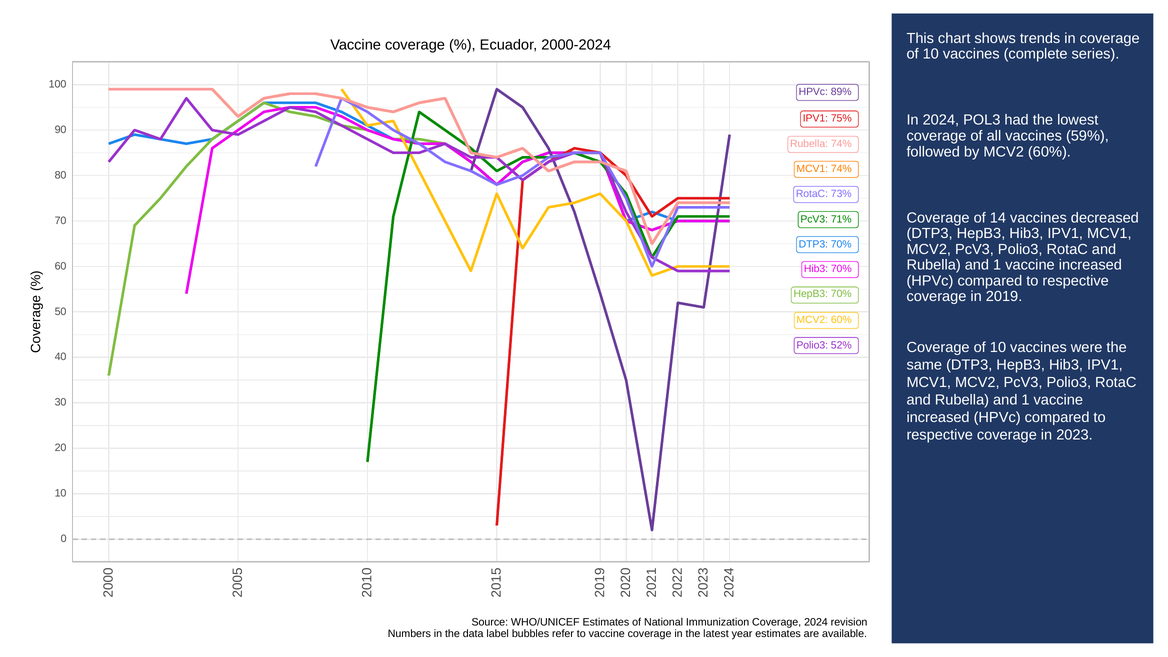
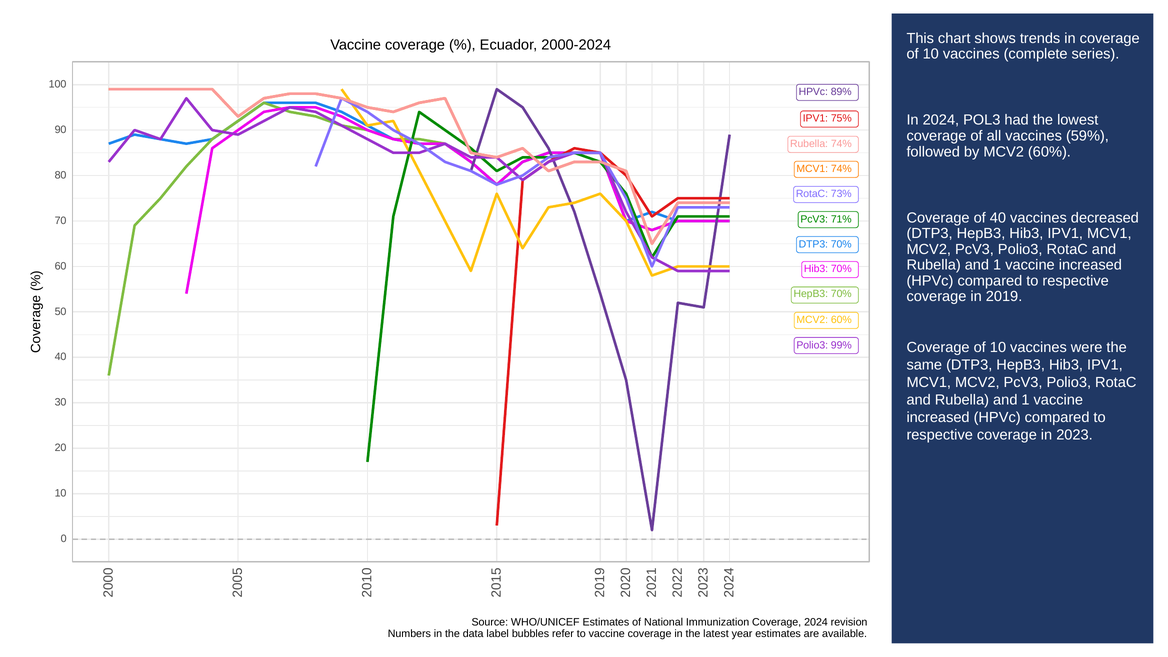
of 14: 14 -> 40
52%: 52% -> 99%
